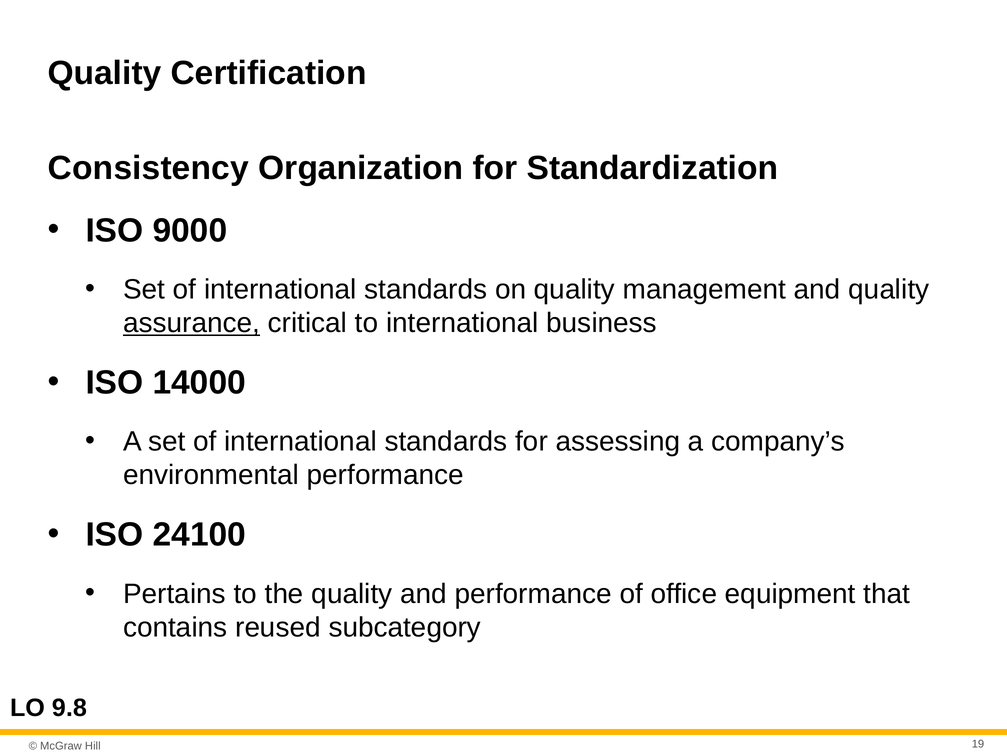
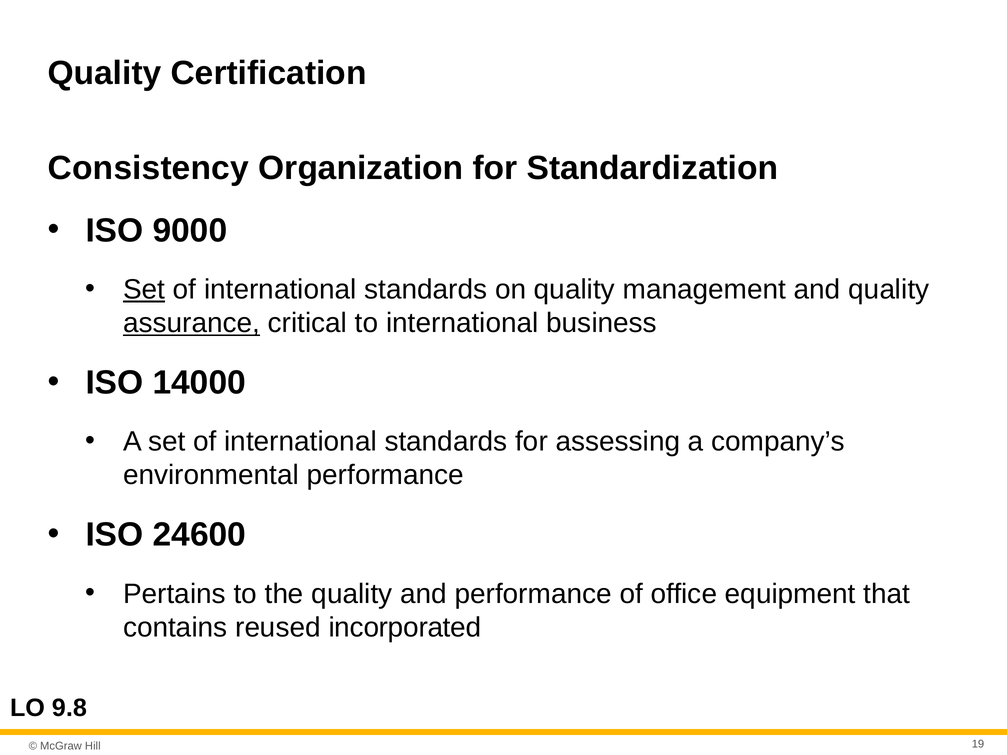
Set at (144, 290) underline: none -> present
24100: 24100 -> 24600
subcategory: subcategory -> incorporated
